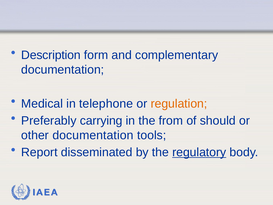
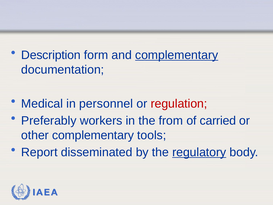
complementary at (177, 55) underline: none -> present
telephone: telephone -> personnel
regulation colour: orange -> red
carrying: carrying -> workers
should: should -> carried
other documentation: documentation -> complementary
